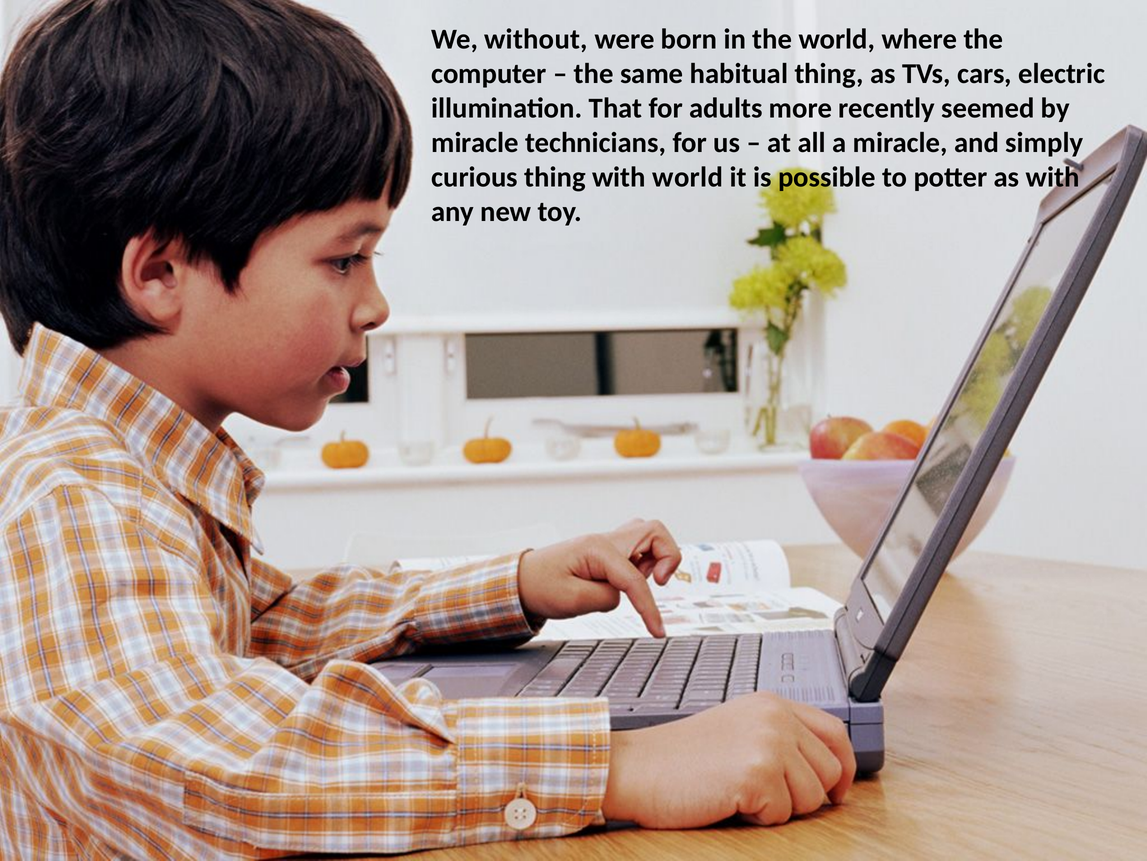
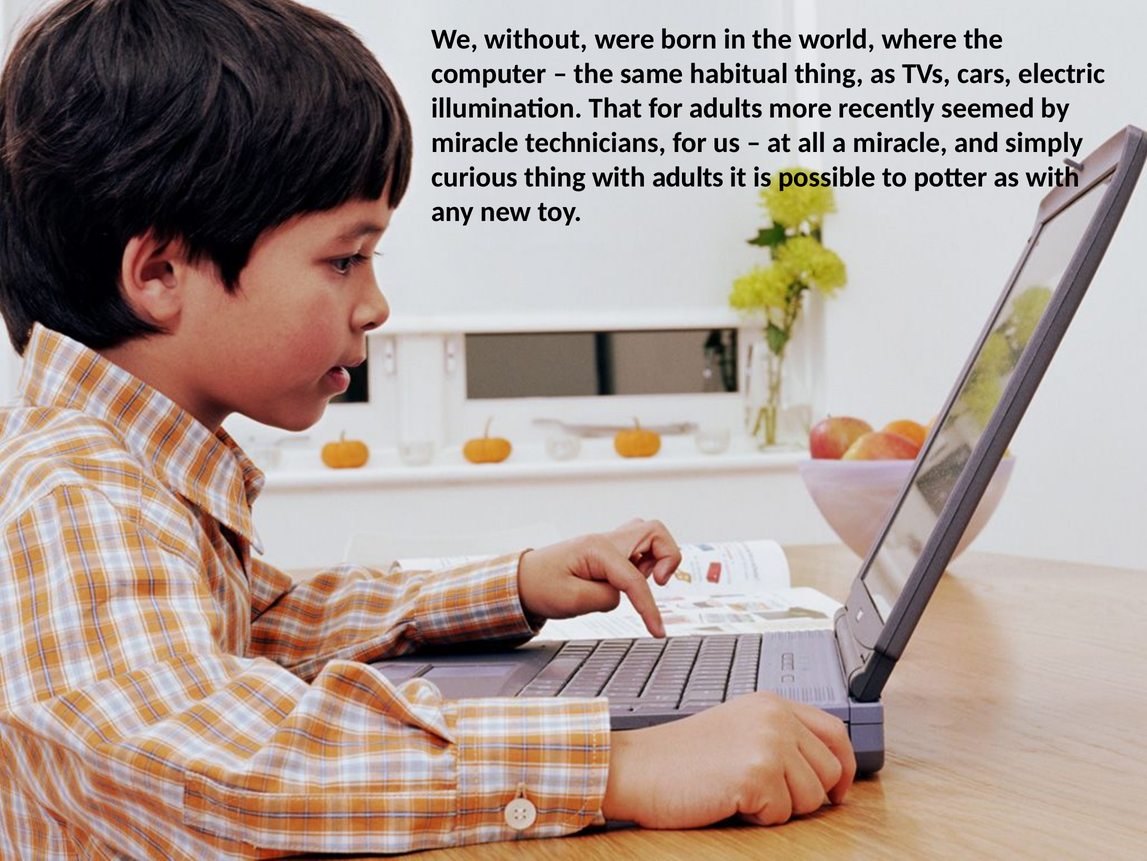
with world: world -> adults
